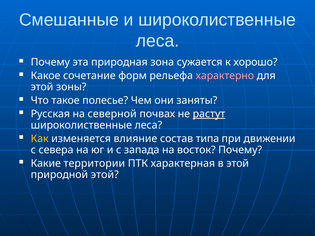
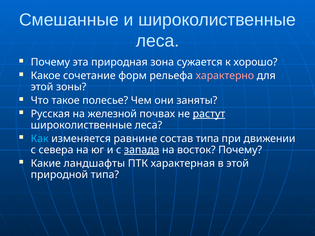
северной: северной -> железной
Как colour: yellow -> light blue
влияние: влияние -> равнине
запада underline: none -> present
территории: территории -> ландшафты
природной этой: этой -> типа
